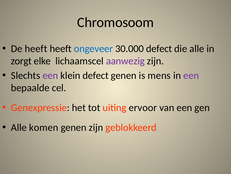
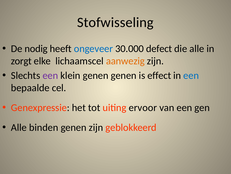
Chromosoom: Chromosoom -> Stofwisseling
De heeft: heeft -> nodig
aanwezig colour: purple -> orange
klein defect: defect -> genen
mens: mens -> effect
een at (191, 75) colour: purple -> blue
komen: komen -> binden
